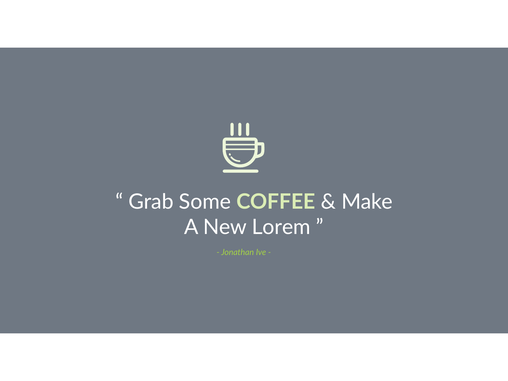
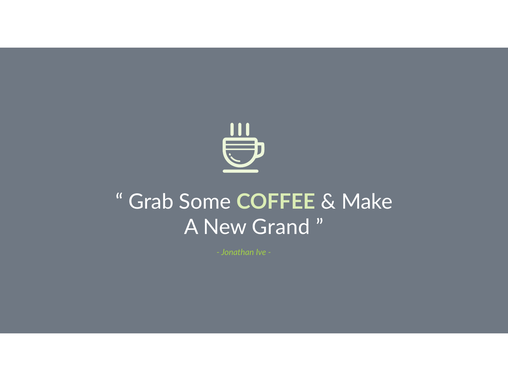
Lorem: Lorem -> Grand
